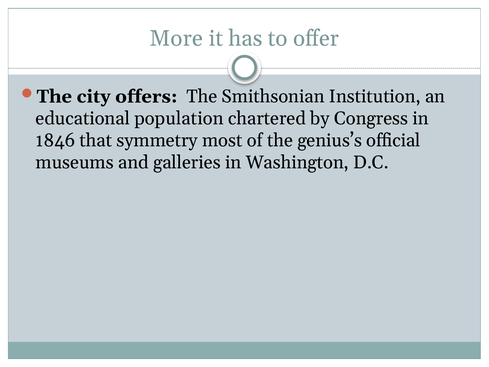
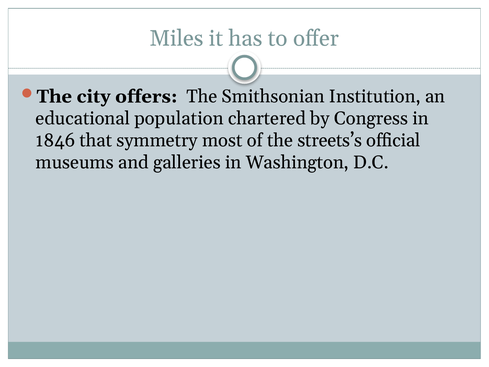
More: More -> Miles
genius’s: genius’s -> streets’s
